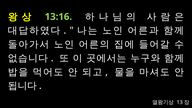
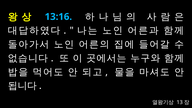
13:16 colour: light green -> light blue
